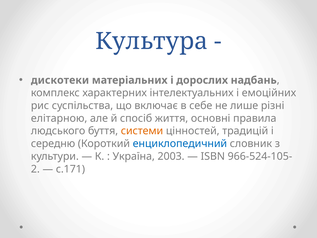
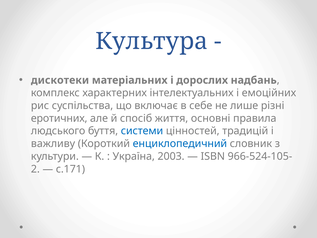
елітарною: елітарною -> еротичних
системи colour: orange -> blue
середню: середню -> важливу
